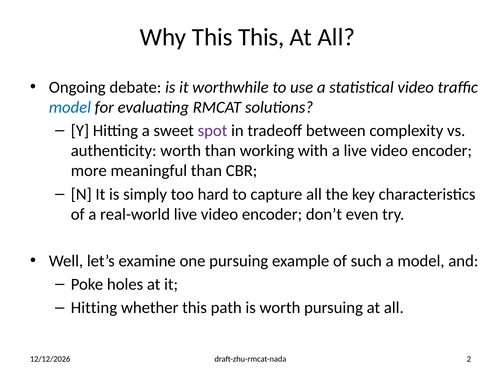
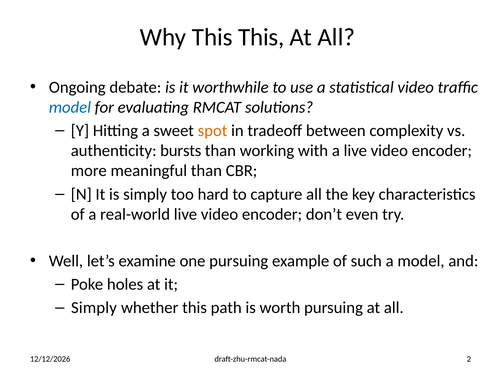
spot colour: purple -> orange
authenticity worth: worth -> bursts
Hitting at (94, 308): Hitting -> Simply
